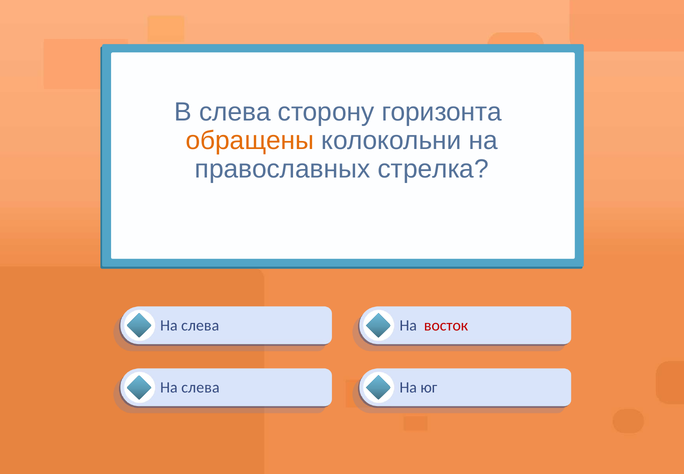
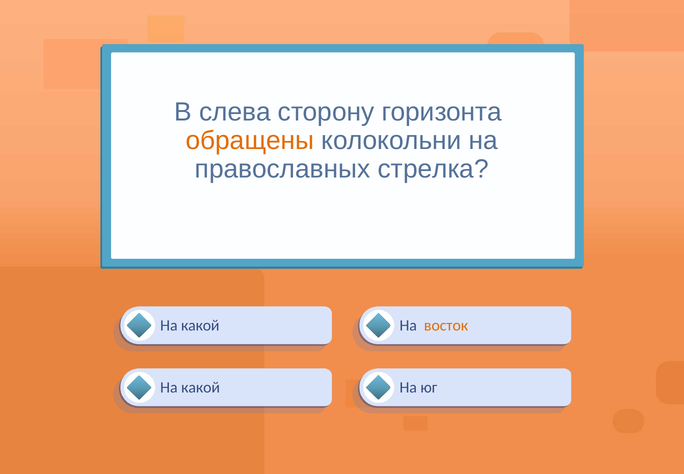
слева at (200, 325): слева -> какой
восток colour: red -> orange
слева at (200, 387): слева -> какой
